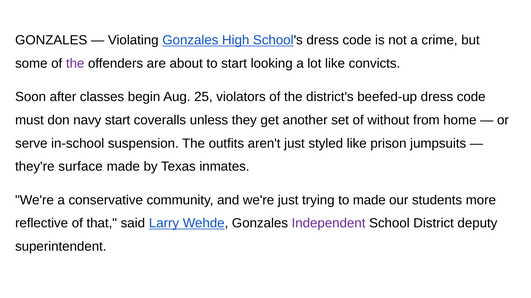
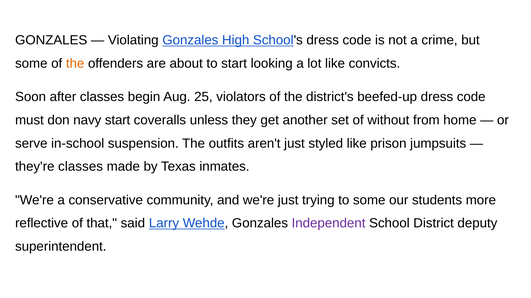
the at (75, 64) colour: purple -> orange
they're surface: surface -> classes
to made: made -> some
